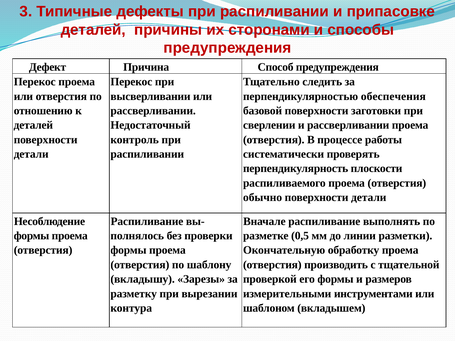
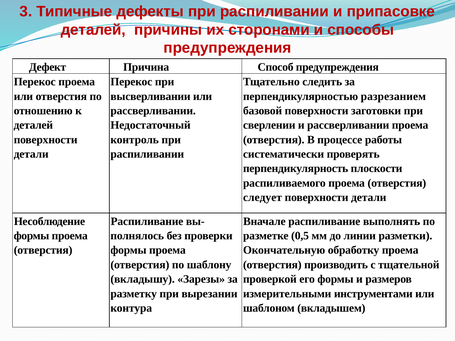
обеспечения: обеспечения -> разрезанием
обычно: обычно -> следует
